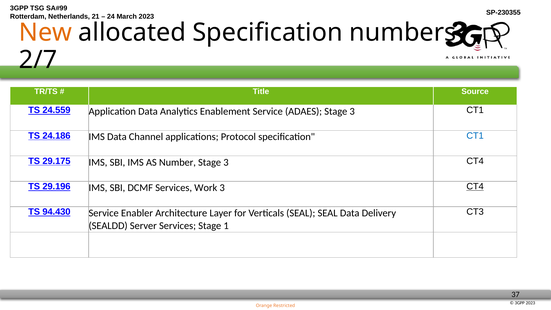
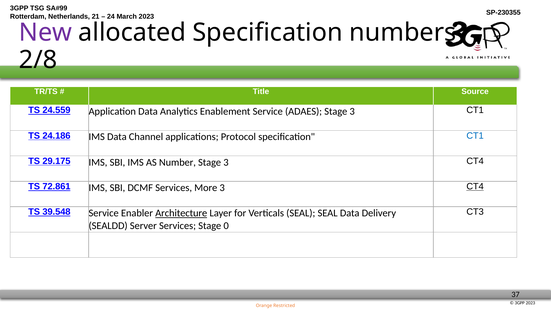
New colour: orange -> purple
2/7: 2/7 -> 2/8
29.196: 29.196 -> 72.861
Work: Work -> More
94.430: 94.430 -> 39.548
Architecture underline: none -> present
1: 1 -> 0
